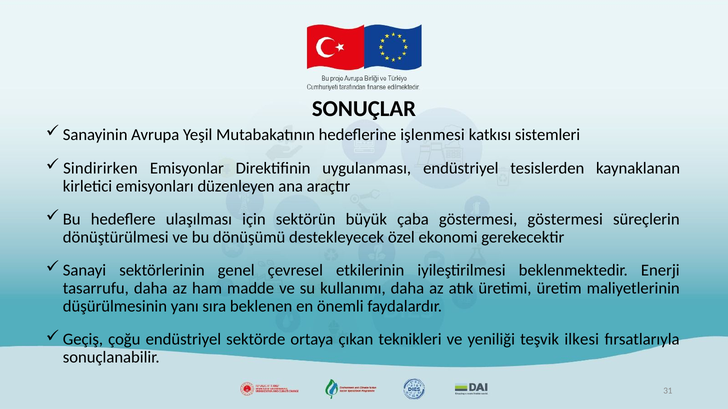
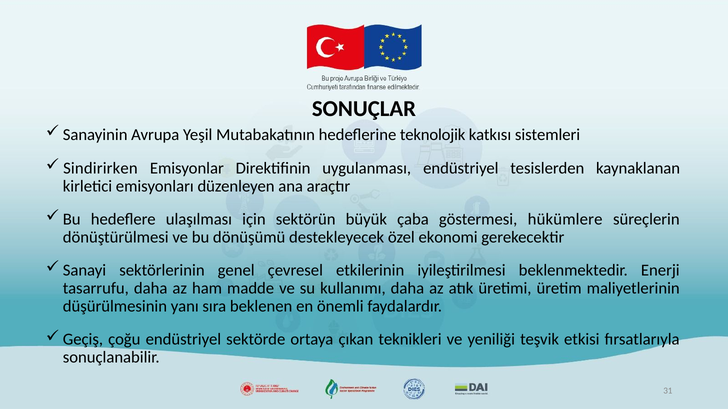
işlenmesi: işlenmesi -> teknolojik
göstermesi göstermesi: göstermesi -> hükümlere
ilkesi: ilkesi -> etkisi
